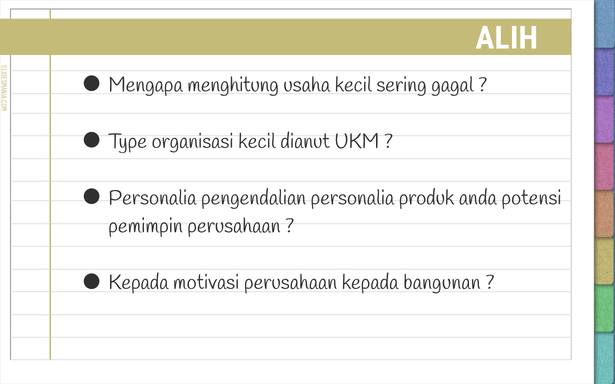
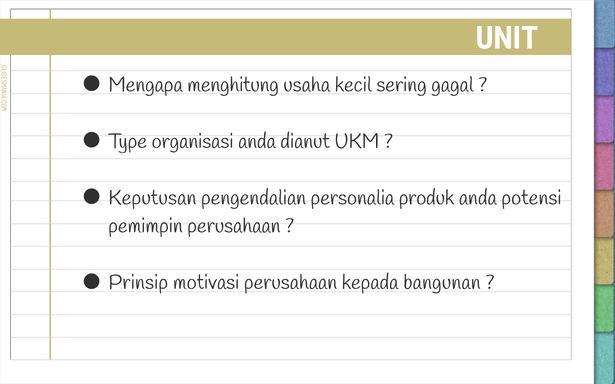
ALIH: ALIH -> UNIT
organisasi kecil: kecil -> anda
Personalia at (152, 198): Personalia -> Keputusan
Kepada at (138, 283): Kepada -> Prinsip
